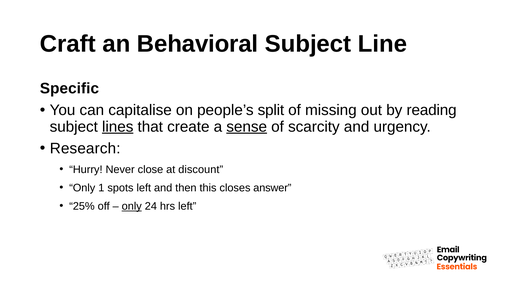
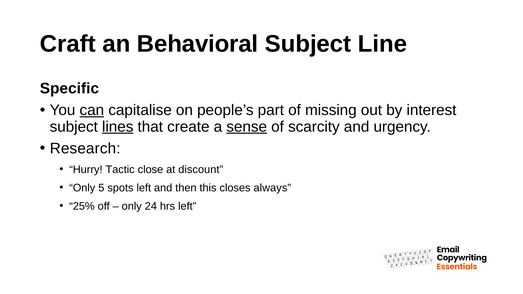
can underline: none -> present
split: split -> part
reading: reading -> interest
Never: Never -> Tactic
1: 1 -> 5
answer: answer -> always
only at (132, 206) underline: present -> none
